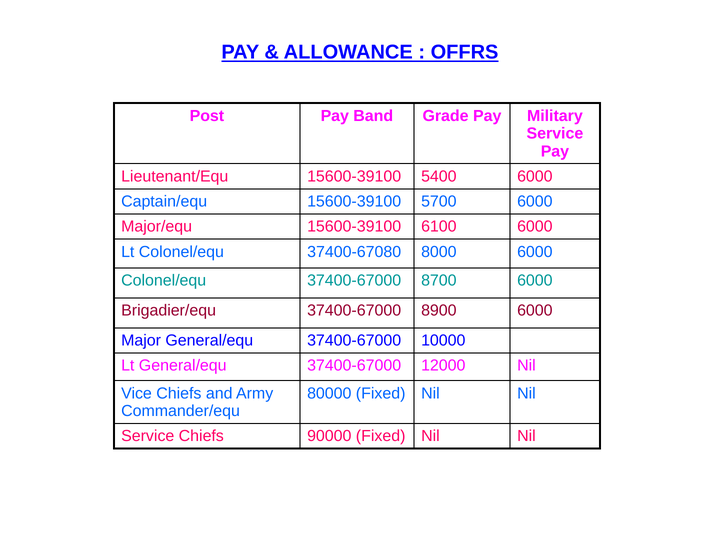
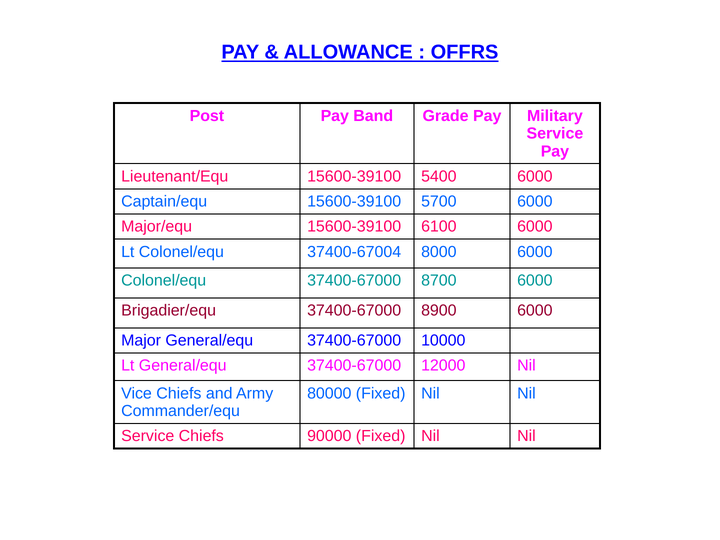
37400-67080: 37400-67080 -> 37400-67004
